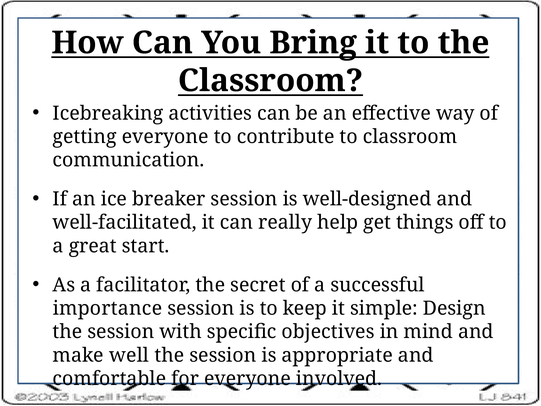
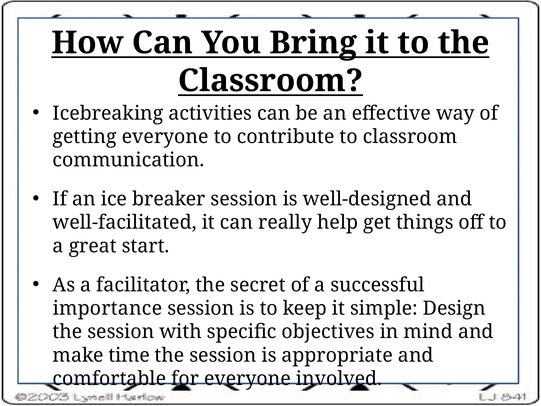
well: well -> time
